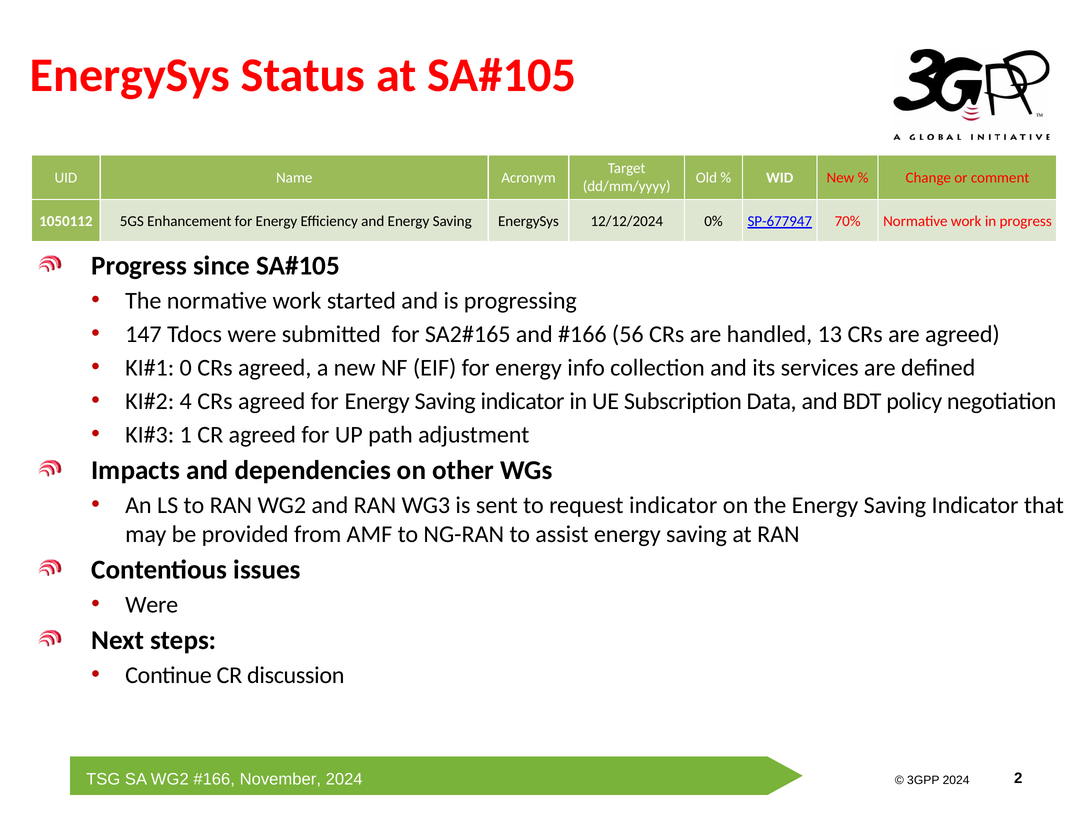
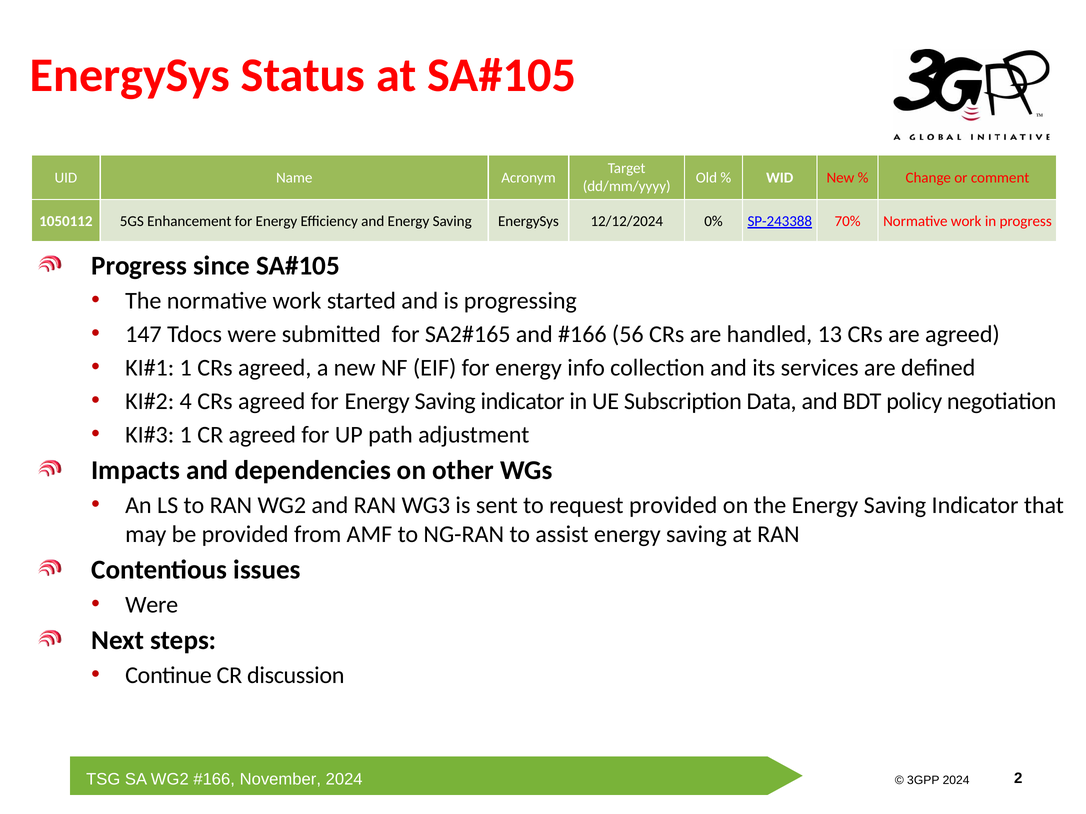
SP-677947: SP-677947 -> SP-243388
0 at (186, 368): 0 -> 1
request indicator: indicator -> provided
